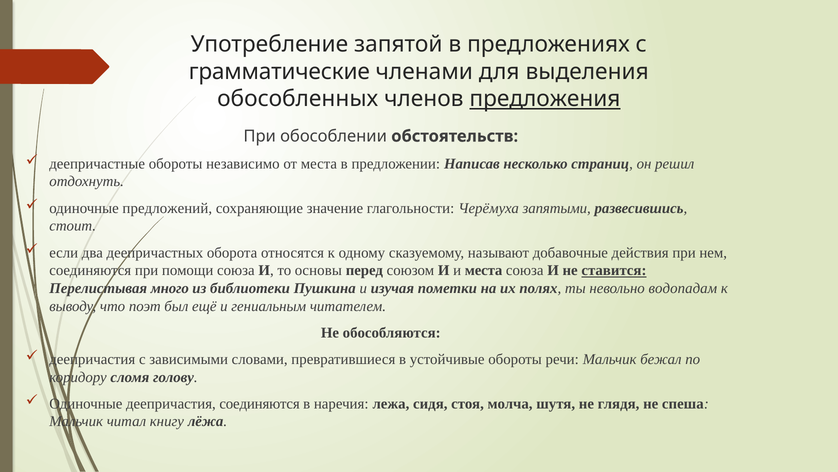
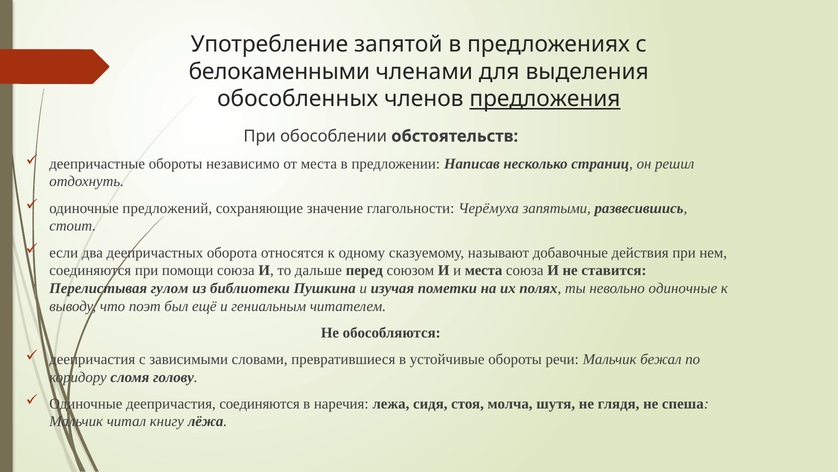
грамматические: грамматические -> белокаменными
основы: основы -> дальше
ставится underline: present -> none
много: много -> гулом
невольно водопадам: водопадам -> одиночные
